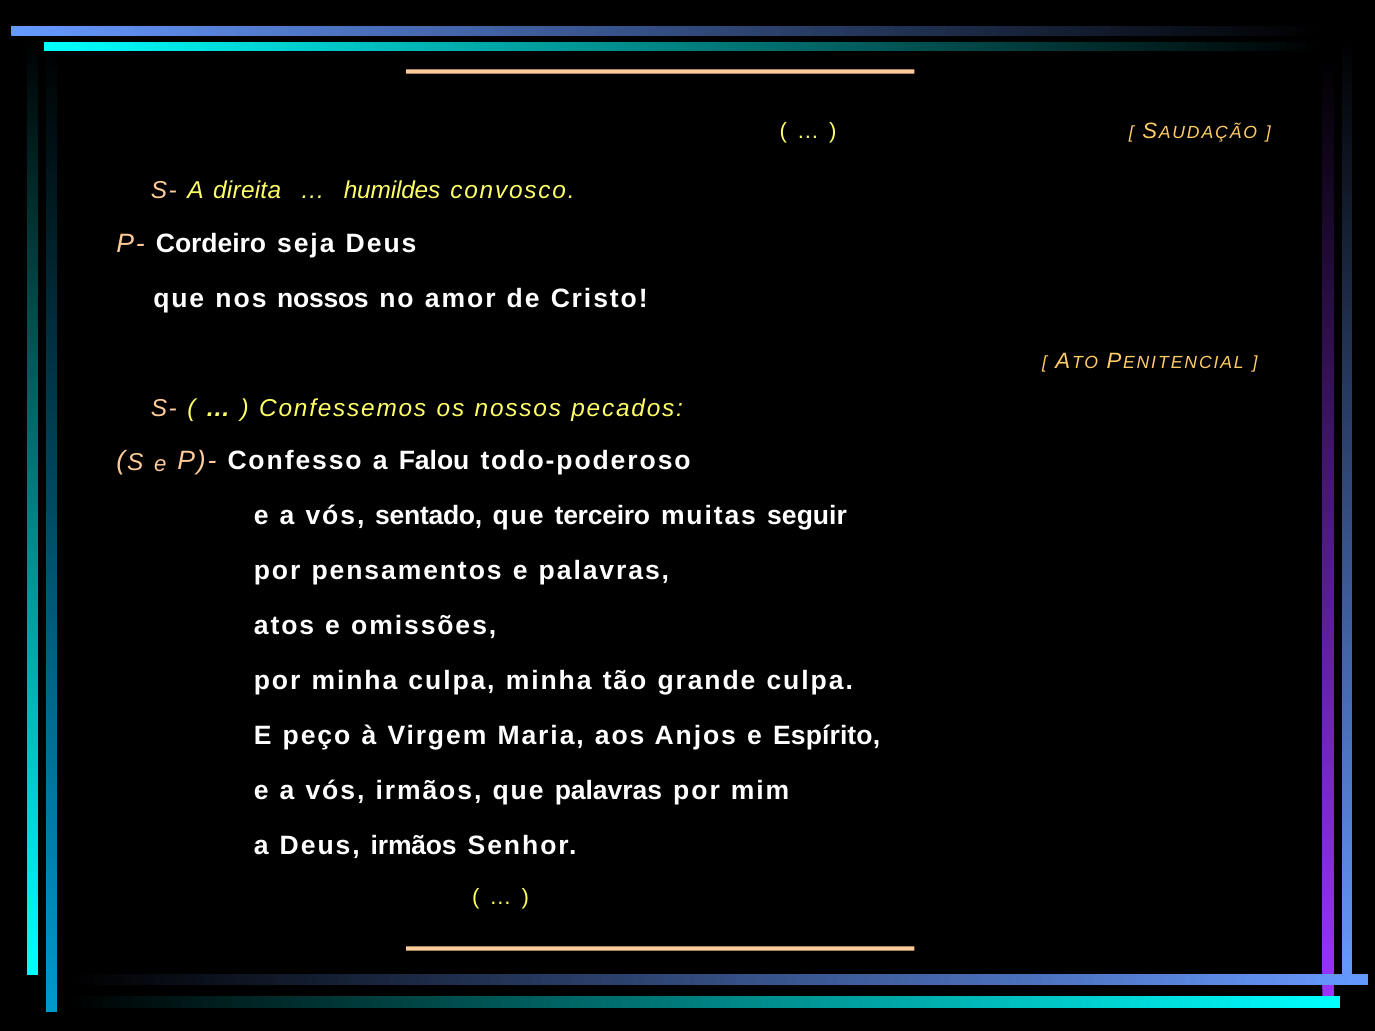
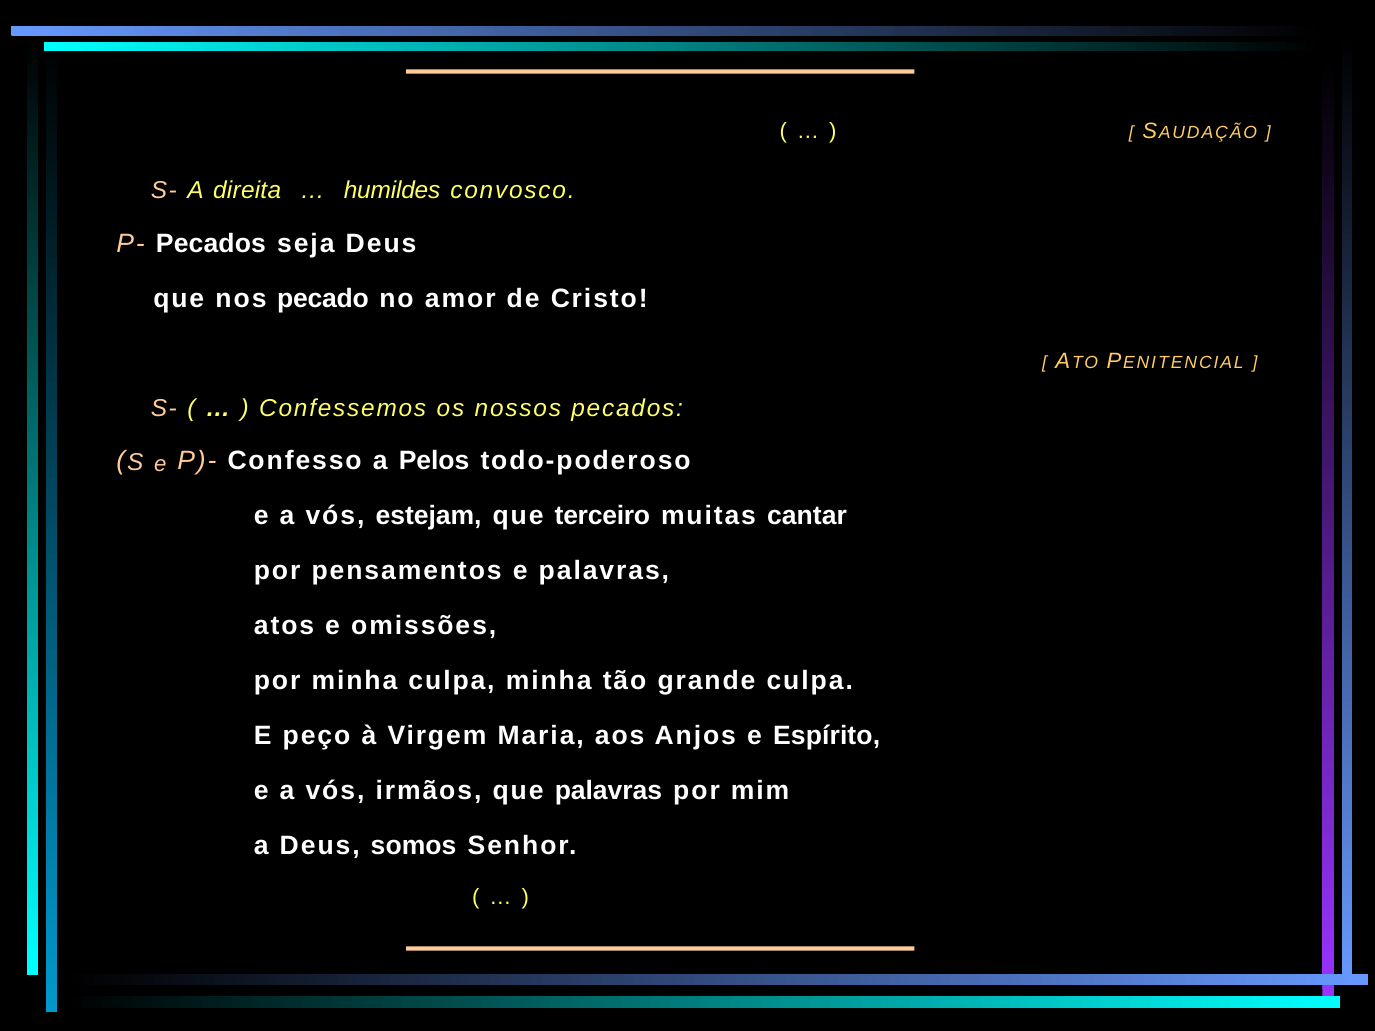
P- Cordeiro: Cordeiro -> Pecados
nos nossos: nossos -> pecado
Falou: Falou -> Pelos
sentado: sentado -> estejam
seguir: seguir -> cantar
Deus irmãos: irmãos -> somos
